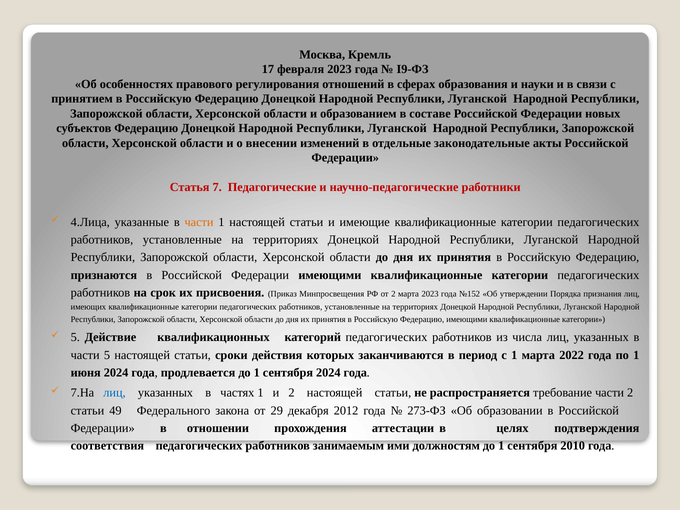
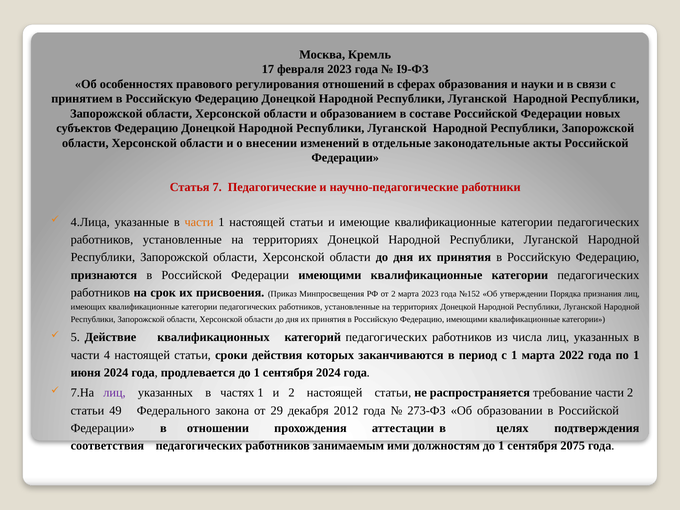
части 5: 5 -> 4
лиц at (115, 393) colour: blue -> purple
2010: 2010 -> 2075
